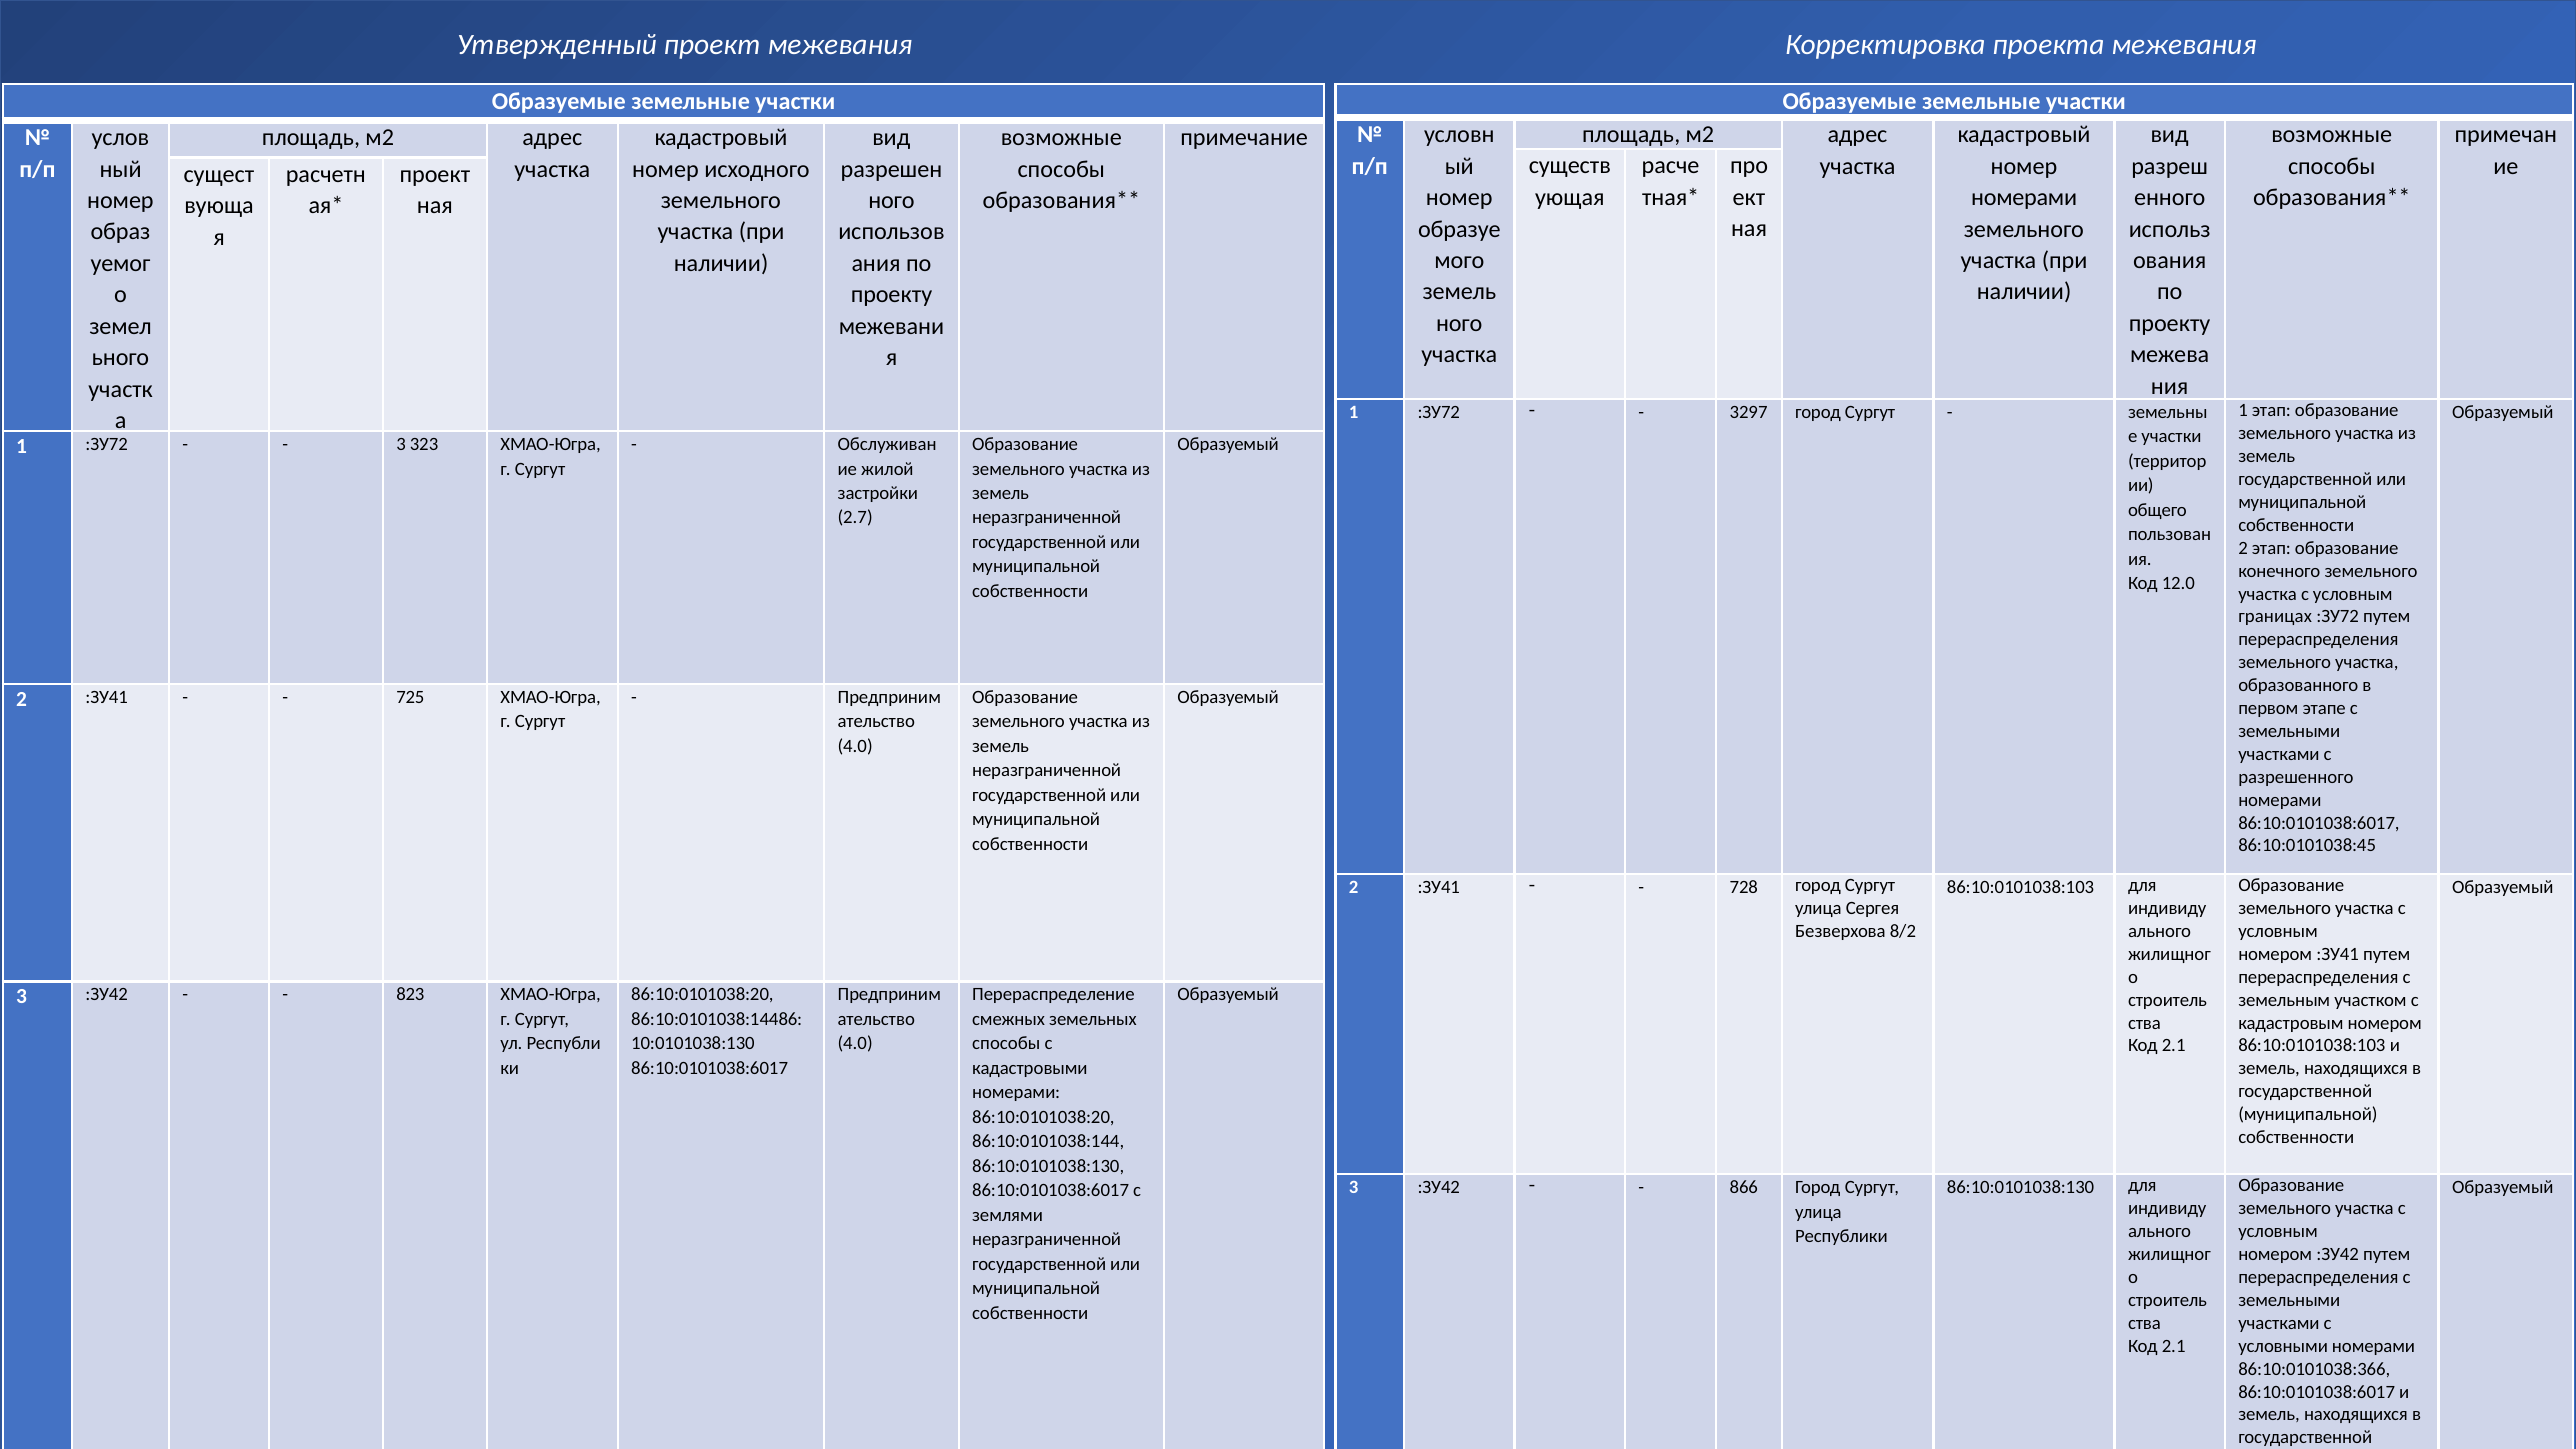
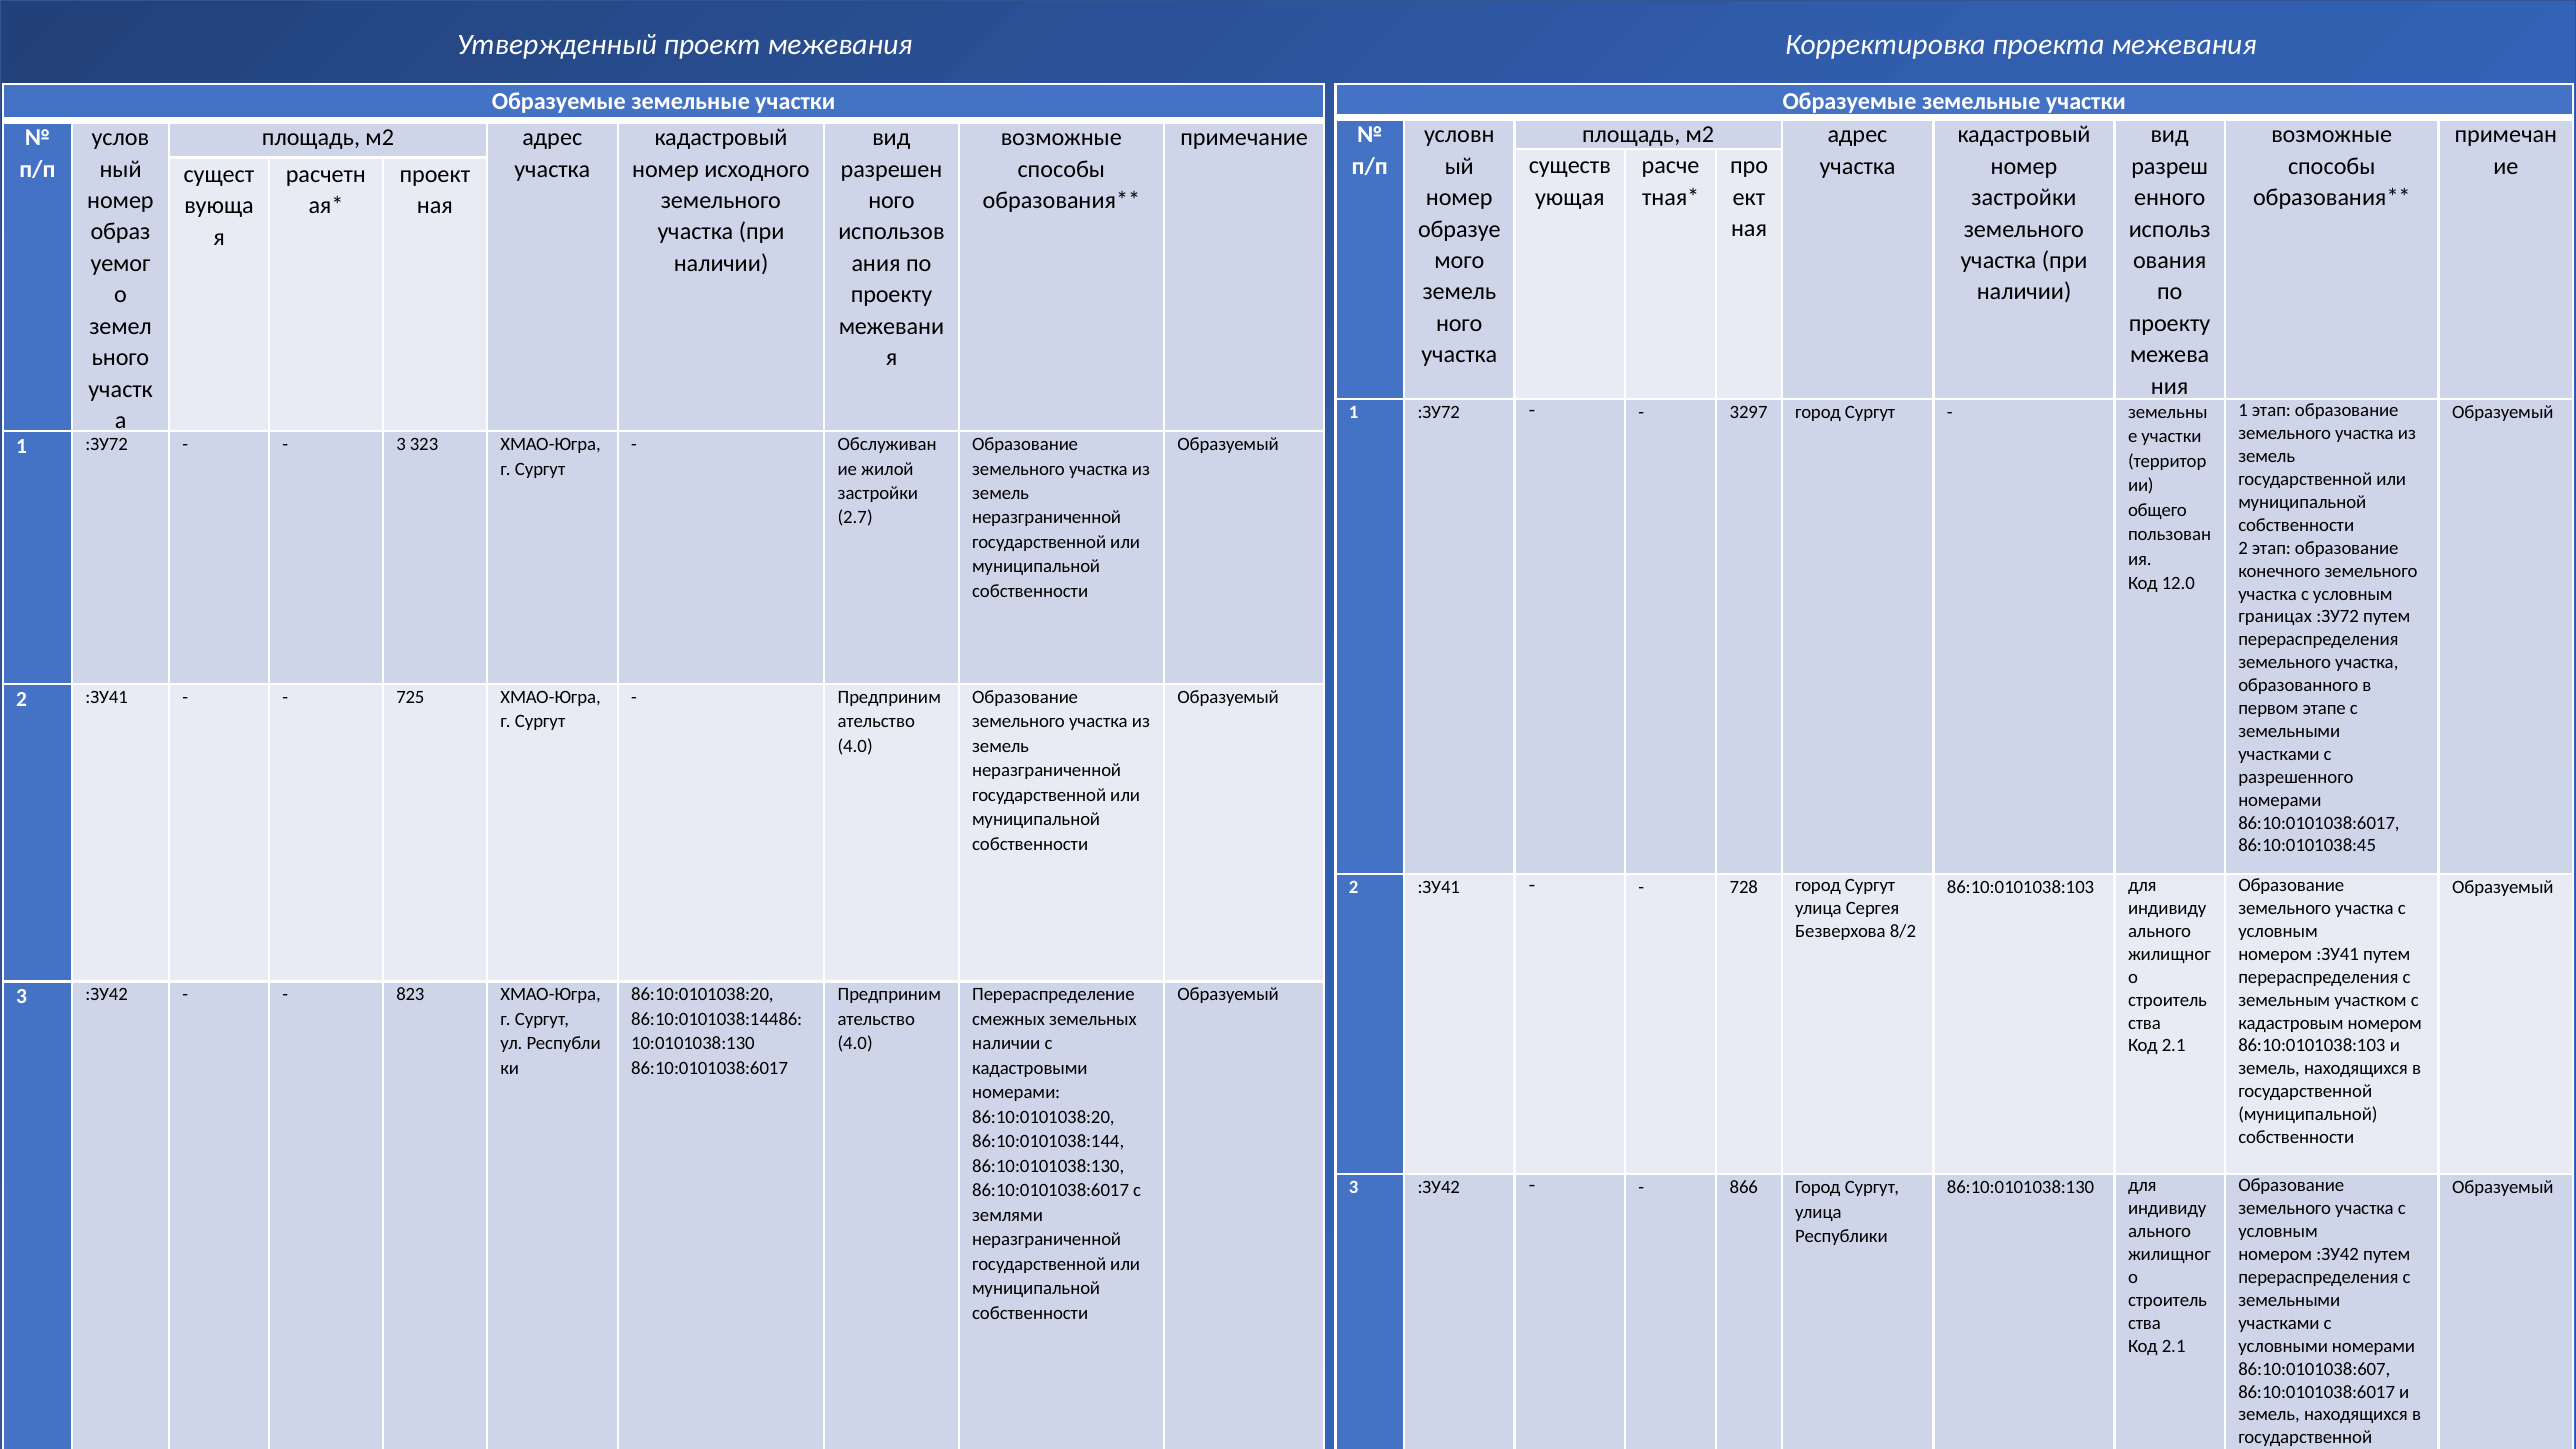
номерами at (2024, 198): номерами -> застройки
способы at (1006, 1044): способы -> наличии
86:10:0101038:366: 86:10:0101038:366 -> 86:10:0101038:607
